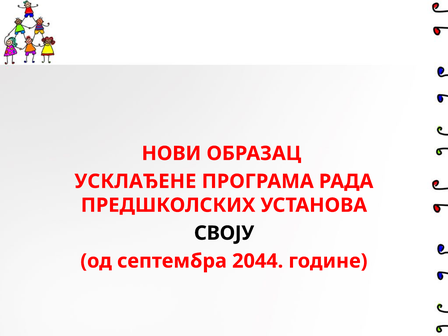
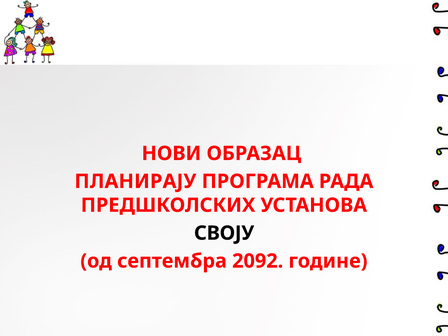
УСКЛАЂЕНЕ: УСКЛАЂЕНЕ -> ПЛАНИРАЈУ
2044: 2044 -> 2092
